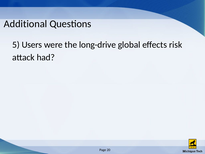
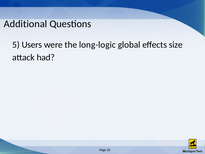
long-drive: long-drive -> long-logic
risk: risk -> size
